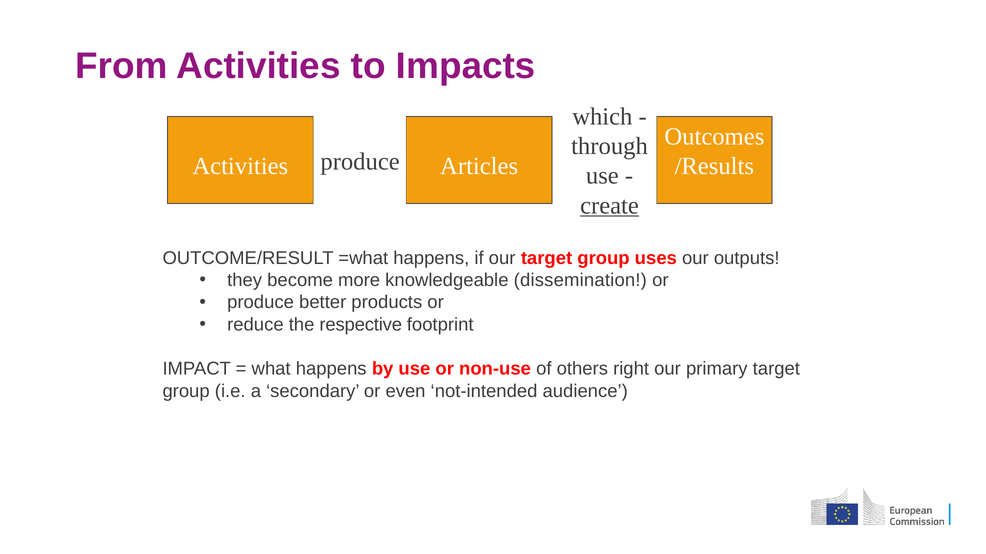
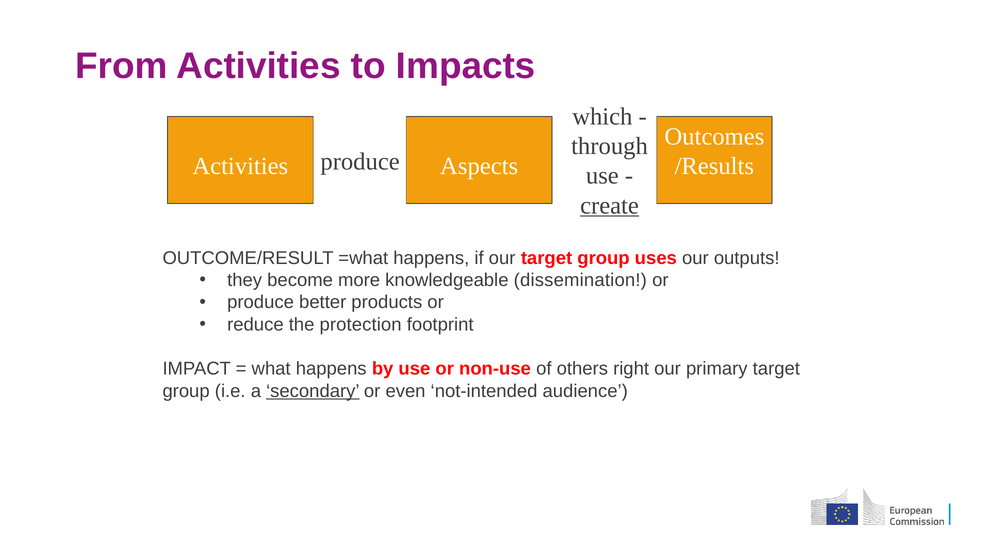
Articles: Articles -> Aspects
respective: respective -> protection
secondary underline: none -> present
